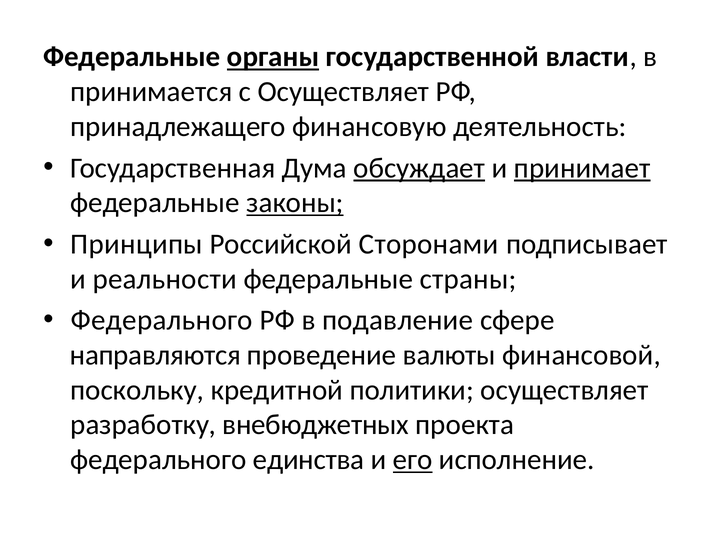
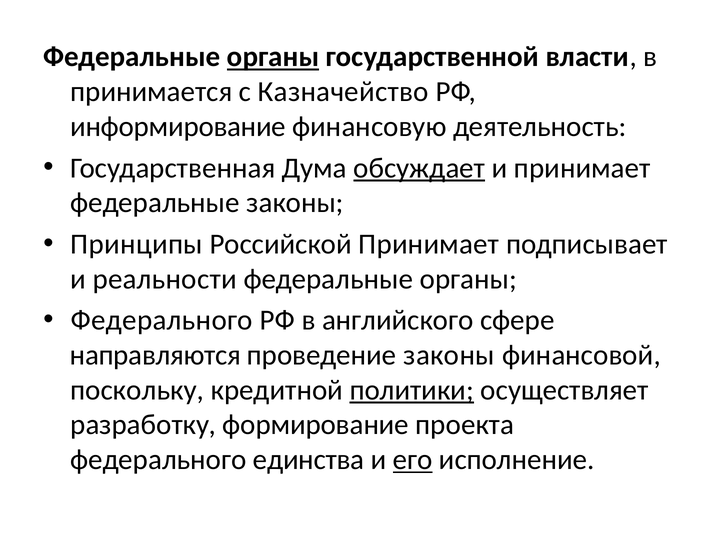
с Осуществляет: Осуществляет -> Казначейство
принадлежащего: принадлежащего -> информирование
принимает at (582, 168) underline: present -> none
законы at (295, 203) underline: present -> none
Российской Сторонами: Сторонами -> Принимает
страны at (468, 279): страны -> органы
подавление: подавление -> английского
проведение валюты: валюты -> законы
политики underline: none -> present
внебюджетных: внебюджетных -> формирование
